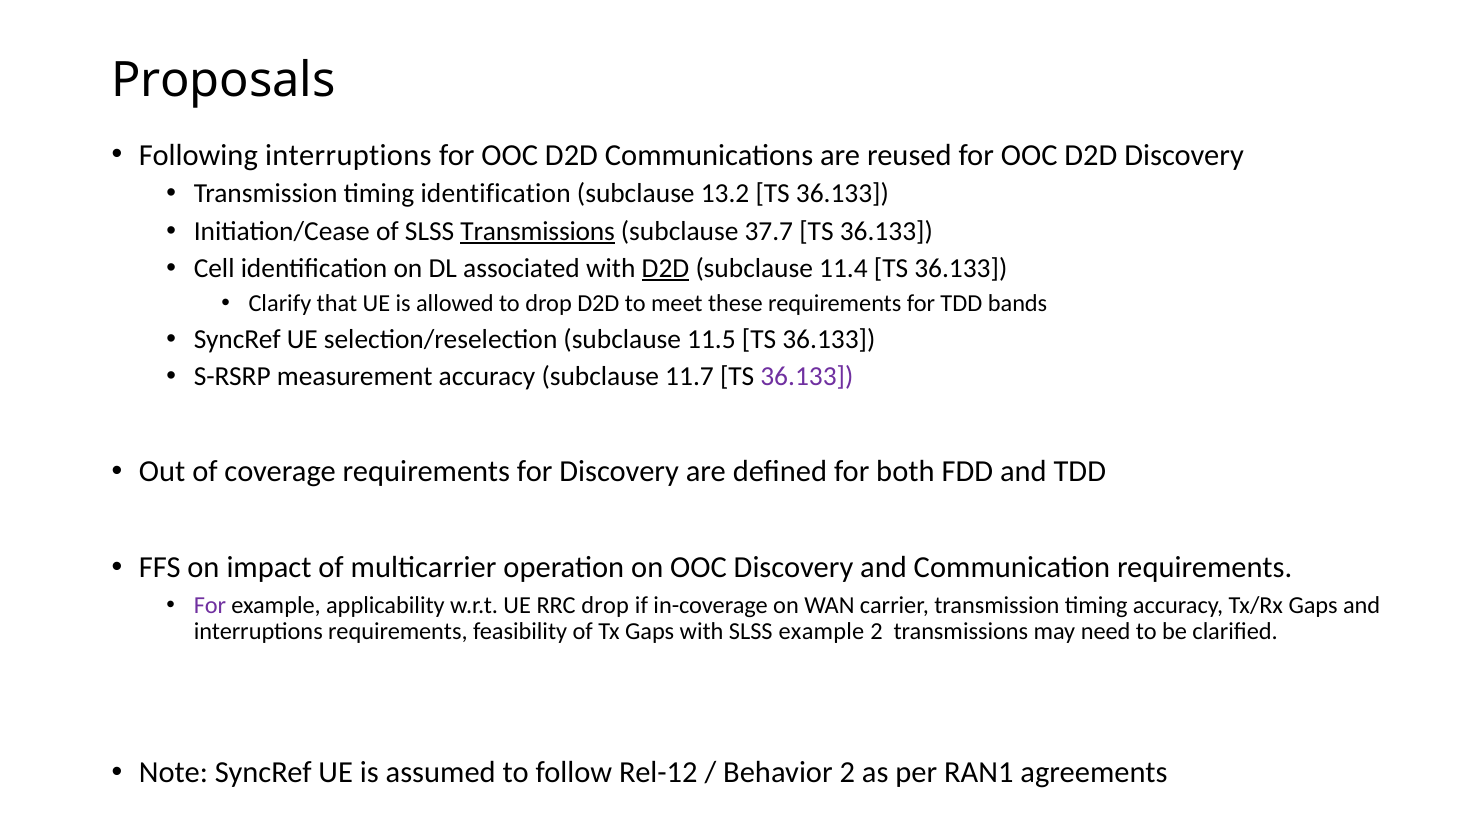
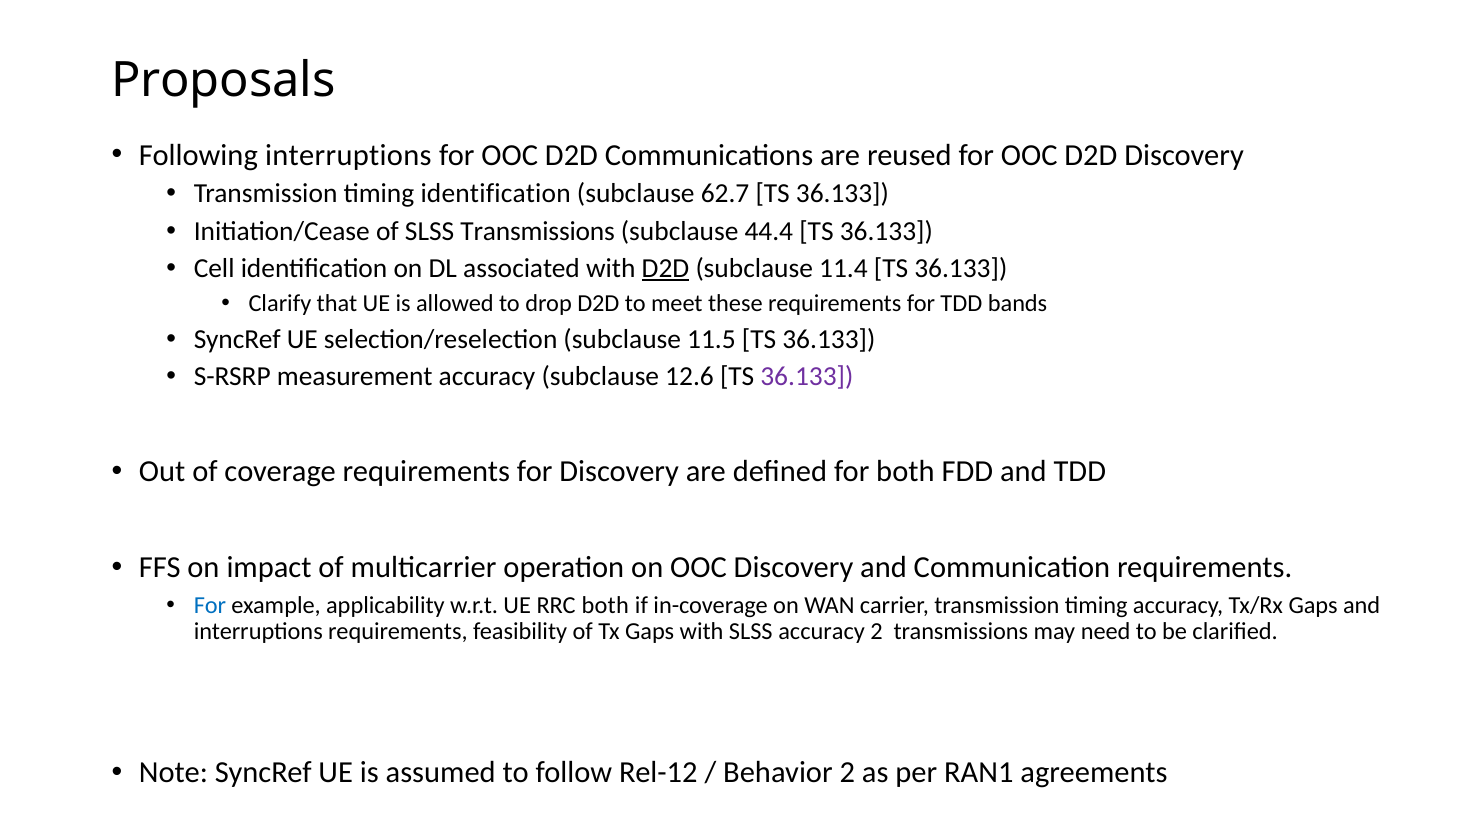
13.2: 13.2 -> 62.7
Transmissions at (538, 231) underline: present -> none
37.7: 37.7 -> 44.4
11.7: 11.7 -> 12.6
For at (210, 605) colour: purple -> blue
RRC drop: drop -> both
SLSS example: example -> accuracy
